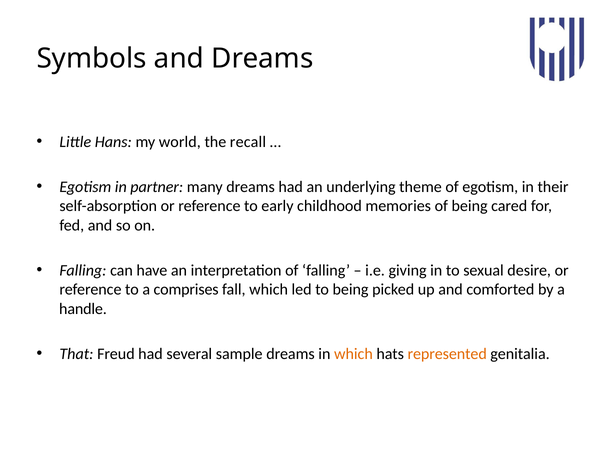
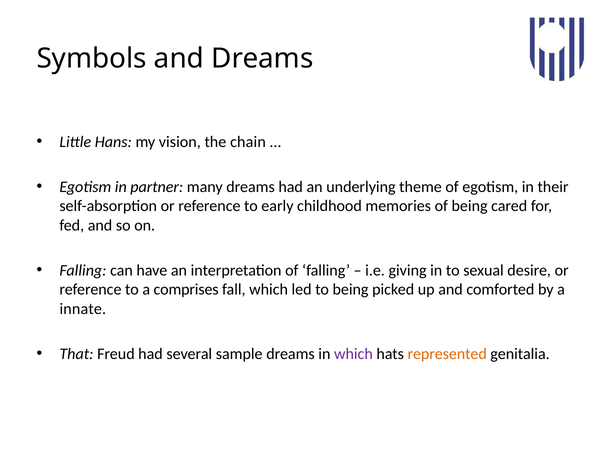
world: world -> vision
recall: recall -> chain
handle: handle -> innate
which at (353, 354) colour: orange -> purple
